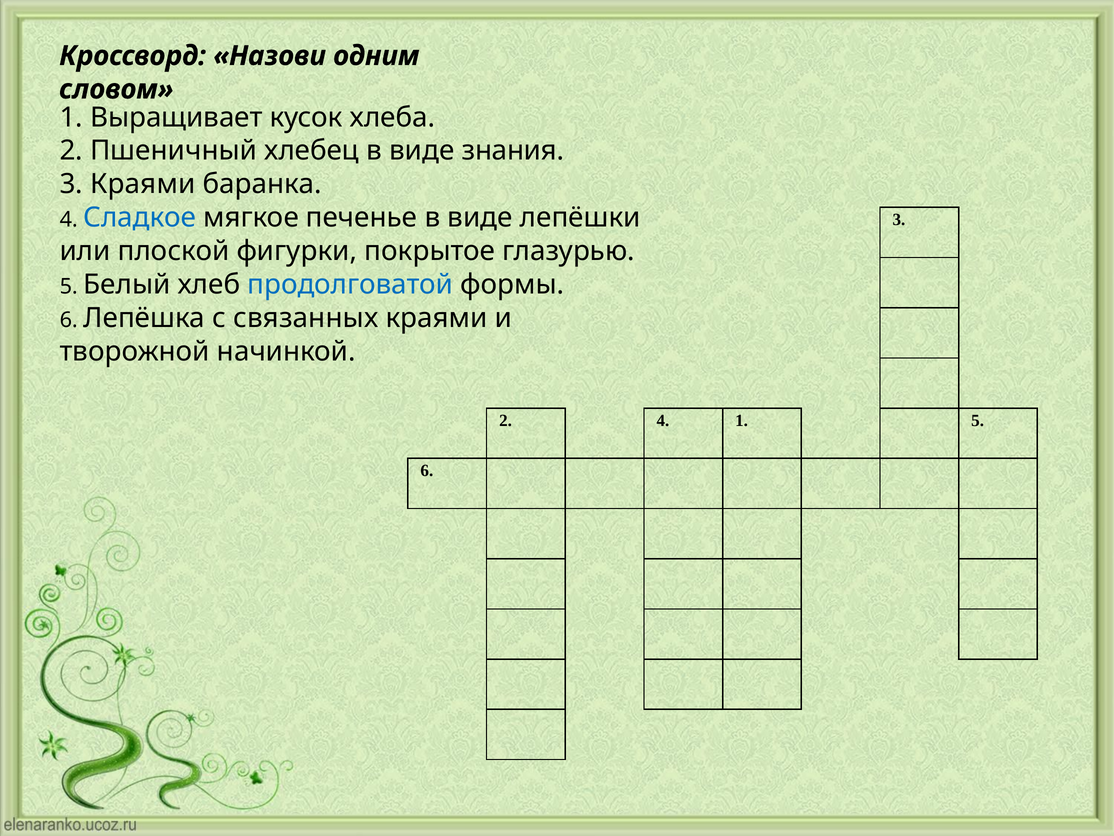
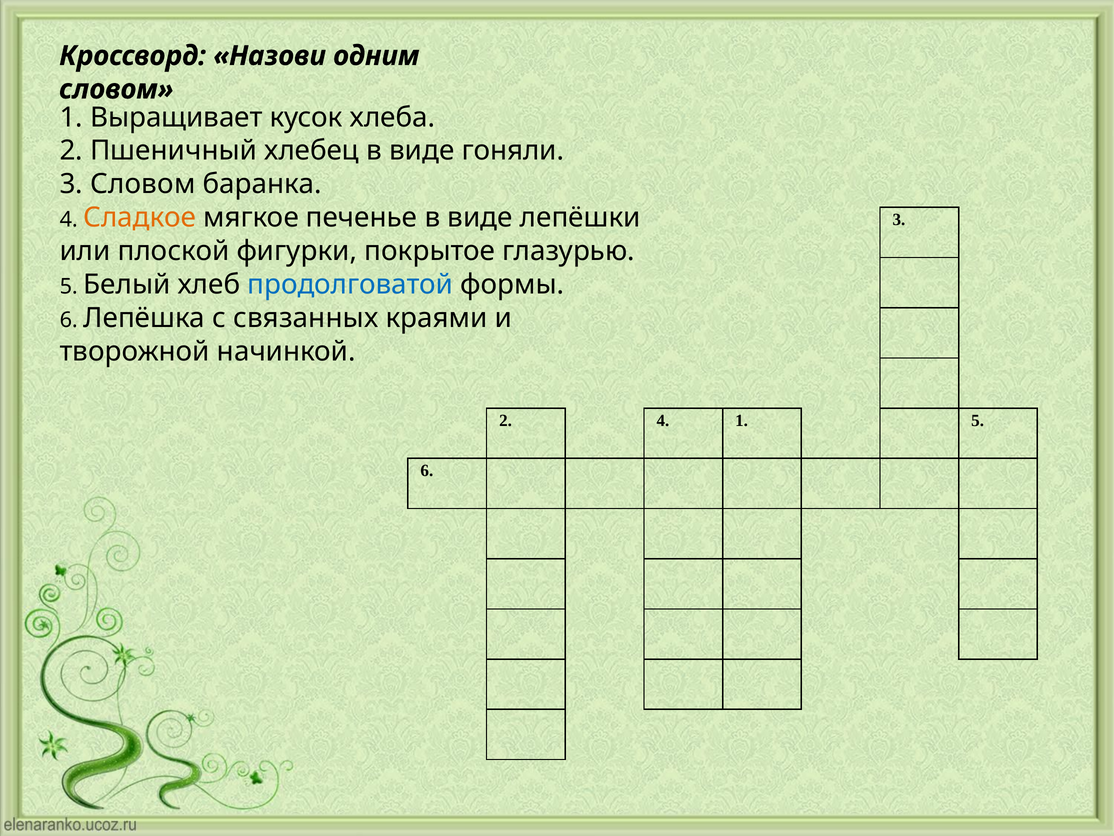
знания: знания -> гоняли
3 Краями: Краями -> Словом
Сладкое colour: blue -> orange
